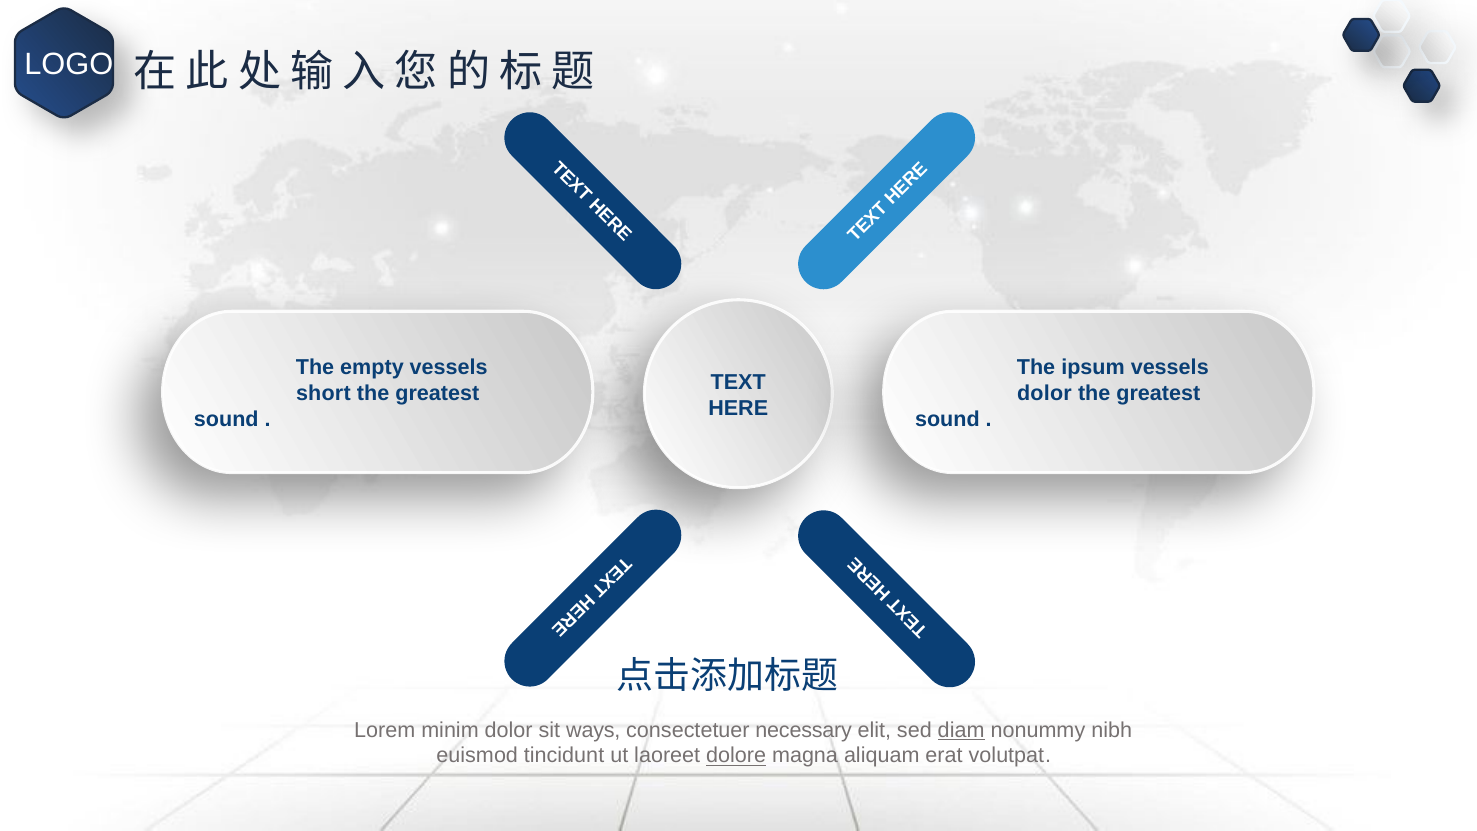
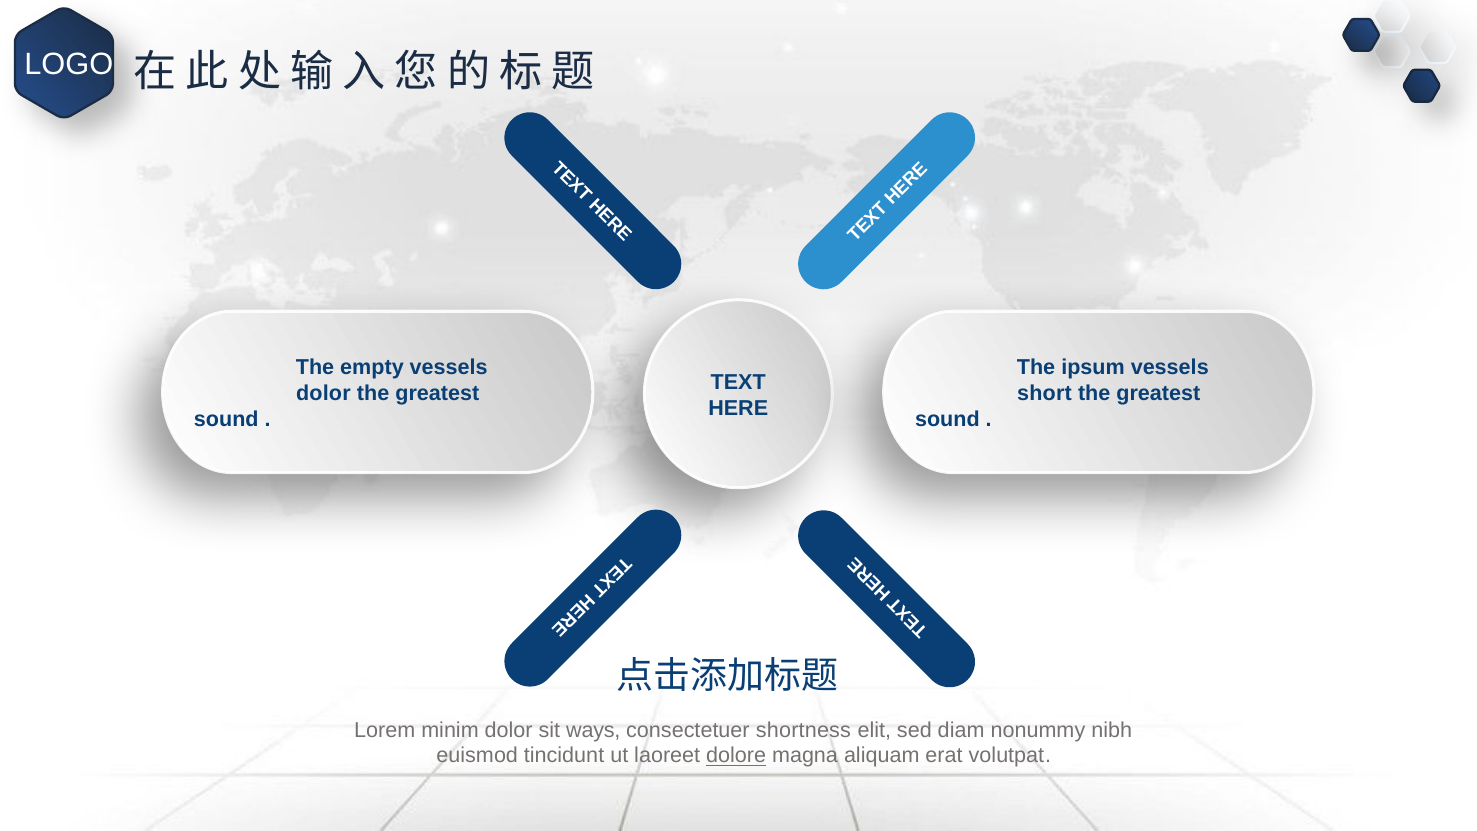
short at (323, 393): short -> dolor
dolor at (1044, 393): dolor -> short
necessary: necessary -> shortness
diam underline: present -> none
